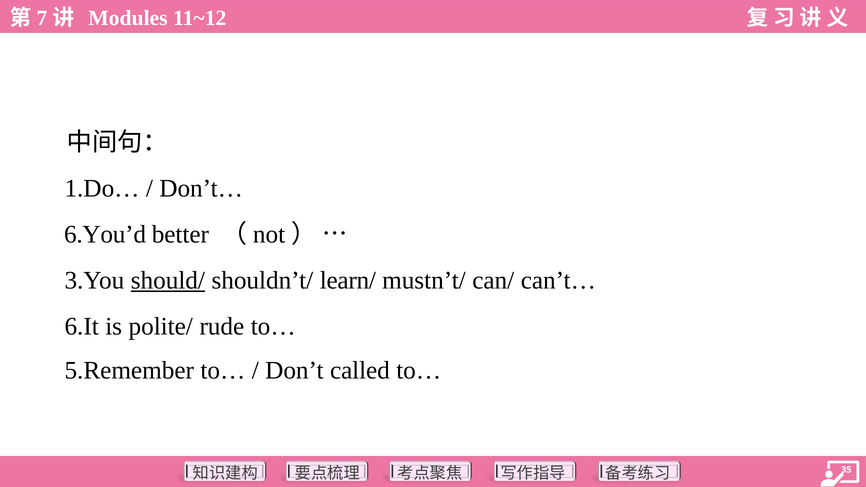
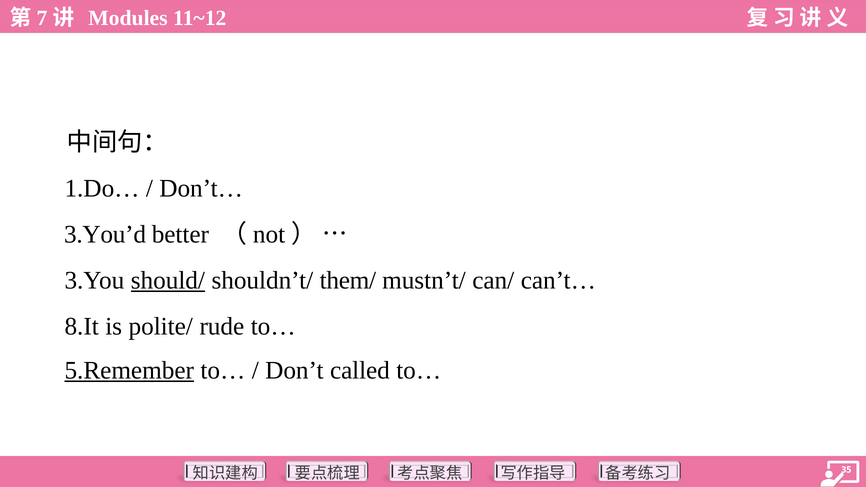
6.You’d: 6.You’d -> 3.You’d
learn/: learn/ -> them/
6.It: 6.It -> 8.It
5.Remember underline: none -> present
